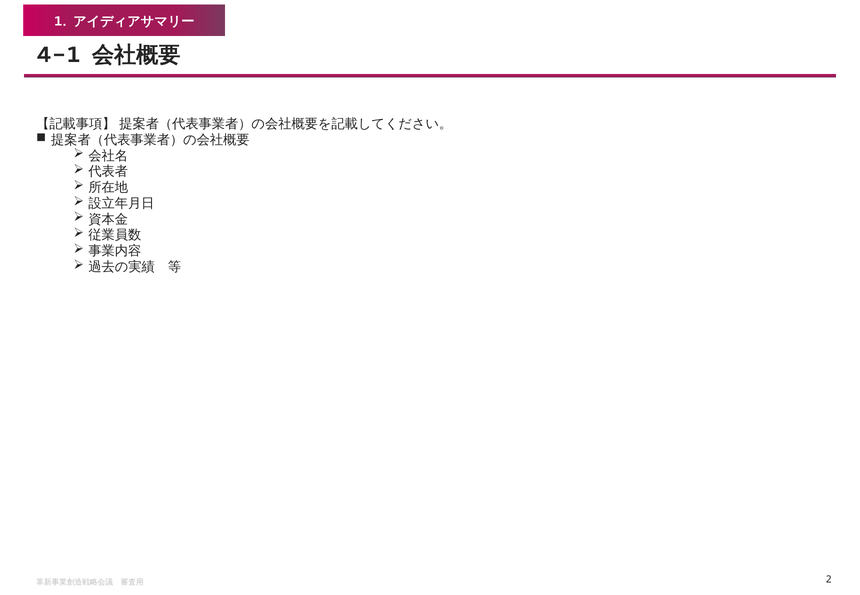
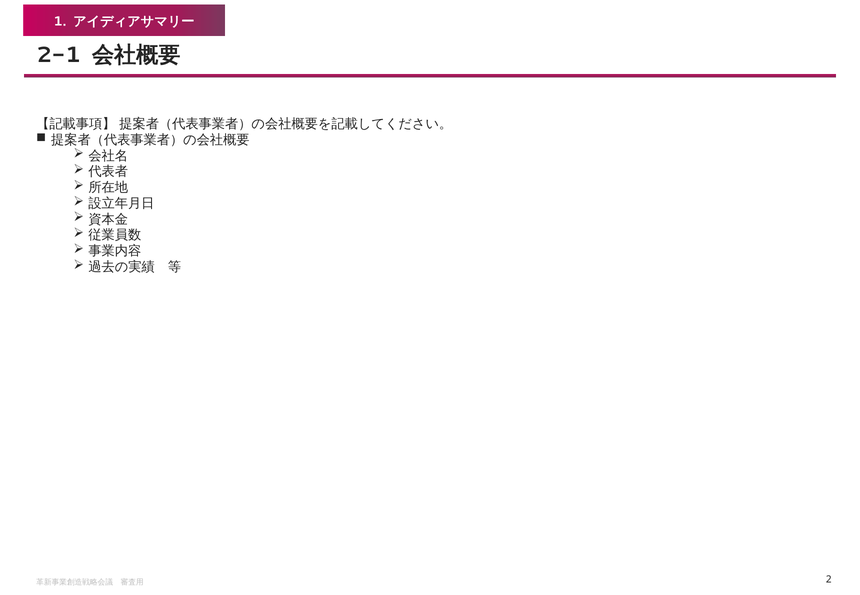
4-1: 4-1 -> 2-1
